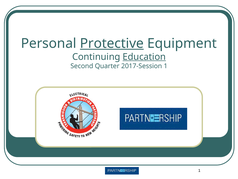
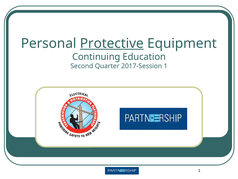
Education underline: present -> none
